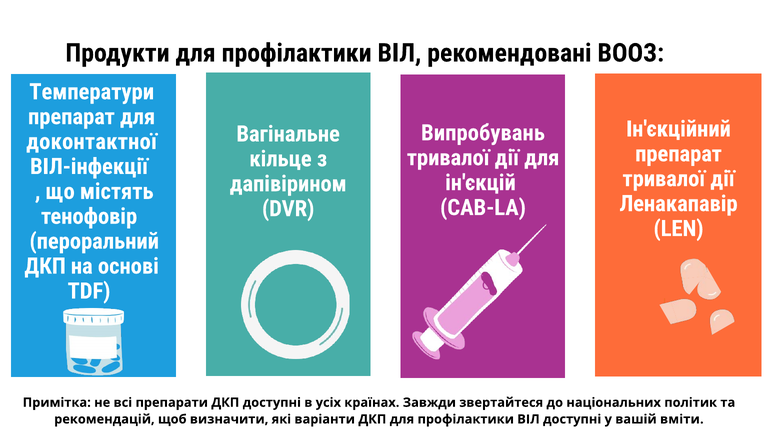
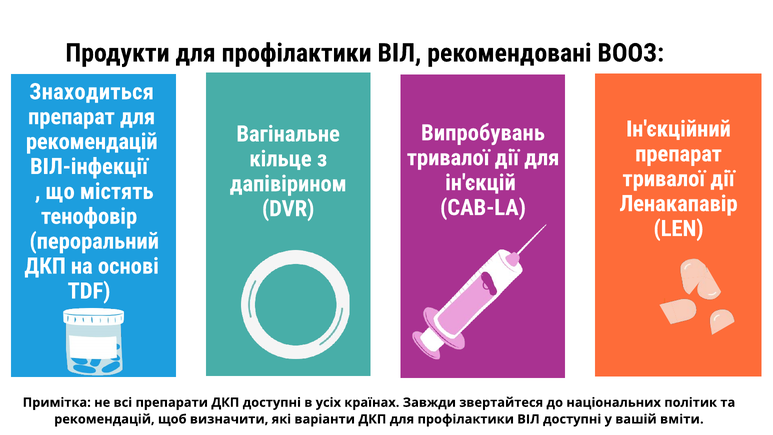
Температури: Температури -> Знаходиться
доконтактної at (92, 142): доконтактної -> рекомендацій
